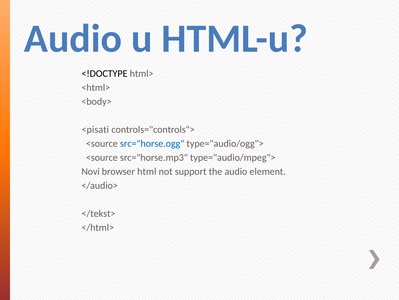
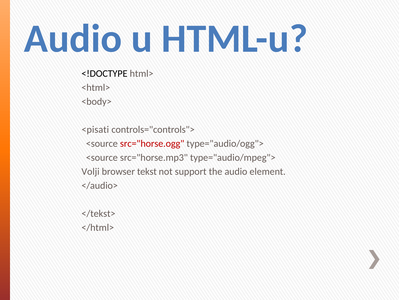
src="horse.ogg colour: blue -> red
Novi: Novi -> Volji
html: html -> tekst
